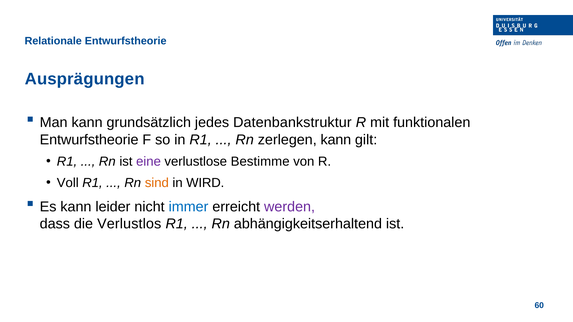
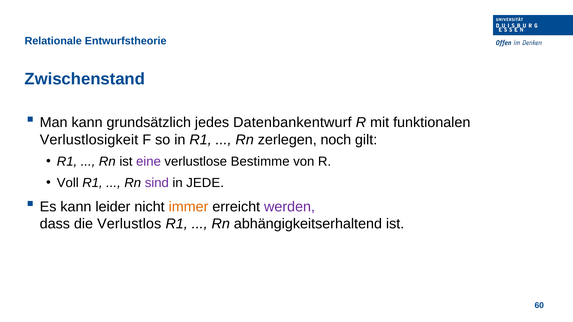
Ausprägungen: Ausprägungen -> Zwischenstand
Datenbankstruktur: Datenbankstruktur -> Datenbankentwurf
Entwurfstheorie at (89, 140): Entwurfstheorie -> Verlustlosigkeit
zerlegen kann: kann -> noch
sind colour: orange -> purple
WIRD: WIRD -> JEDE
immer colour: blue -> orange
